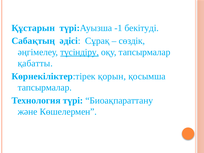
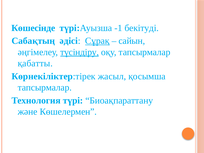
Құстарын: Құстарын -> Көшесінде
Сұрақ underline: none -> present
сөздік: сөздік -> сайын
қорын: қорын -> жасыл
